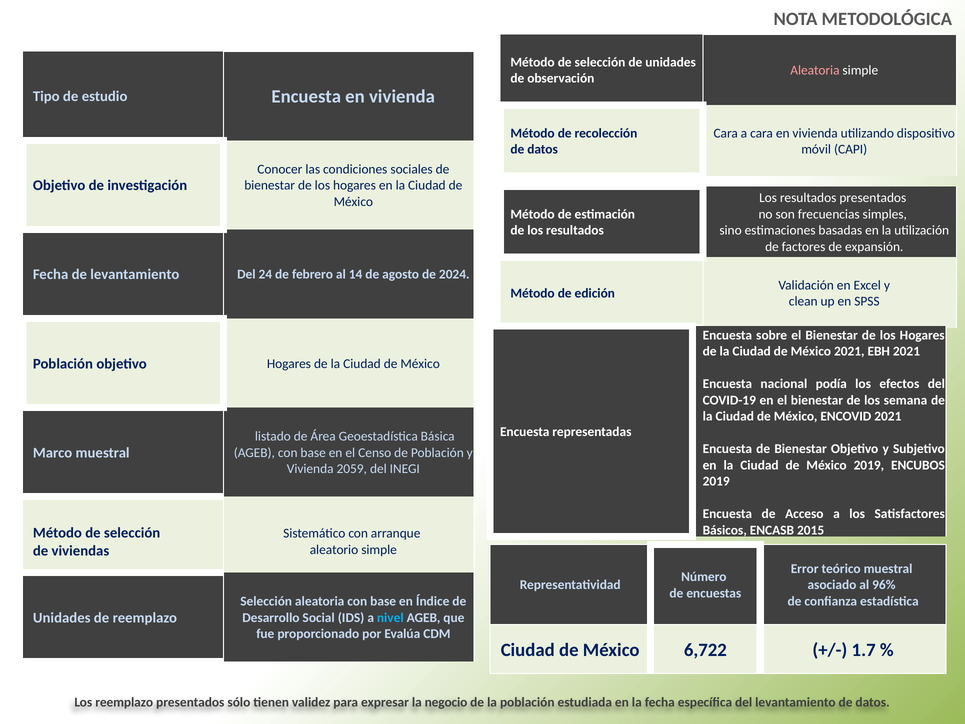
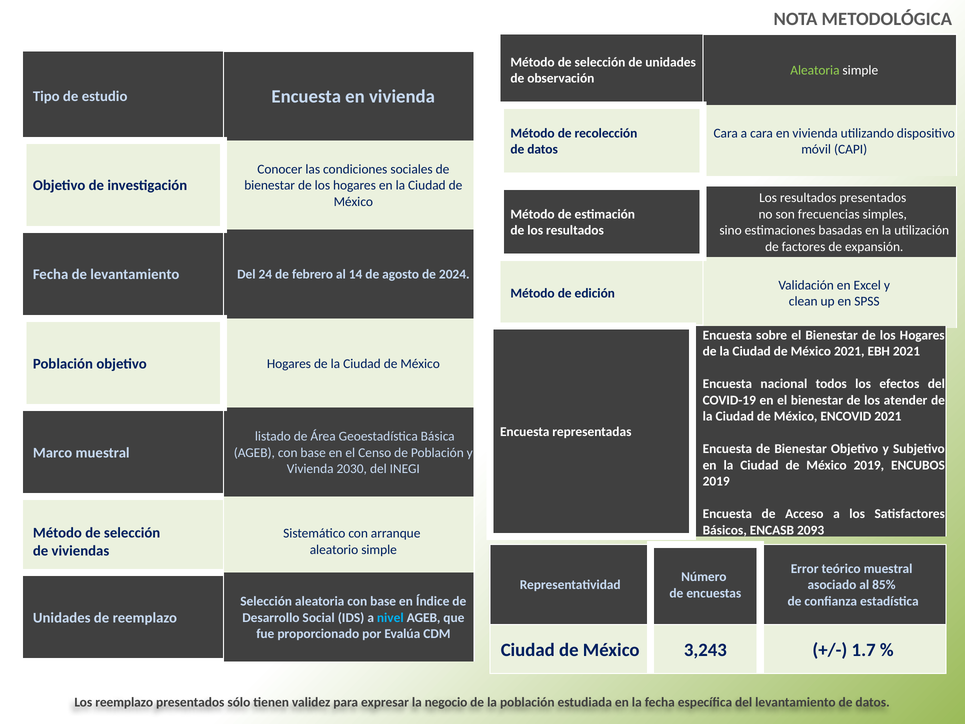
Aleatoria at (815, 70) colour: pink -> light green
podía: podía -> todos
semana: semana -> atender
2059: 2059 -> 2030
2015: 2015 -> 2093
96%: 96% -> 85%
6,722: 6,722 -> 3,243
